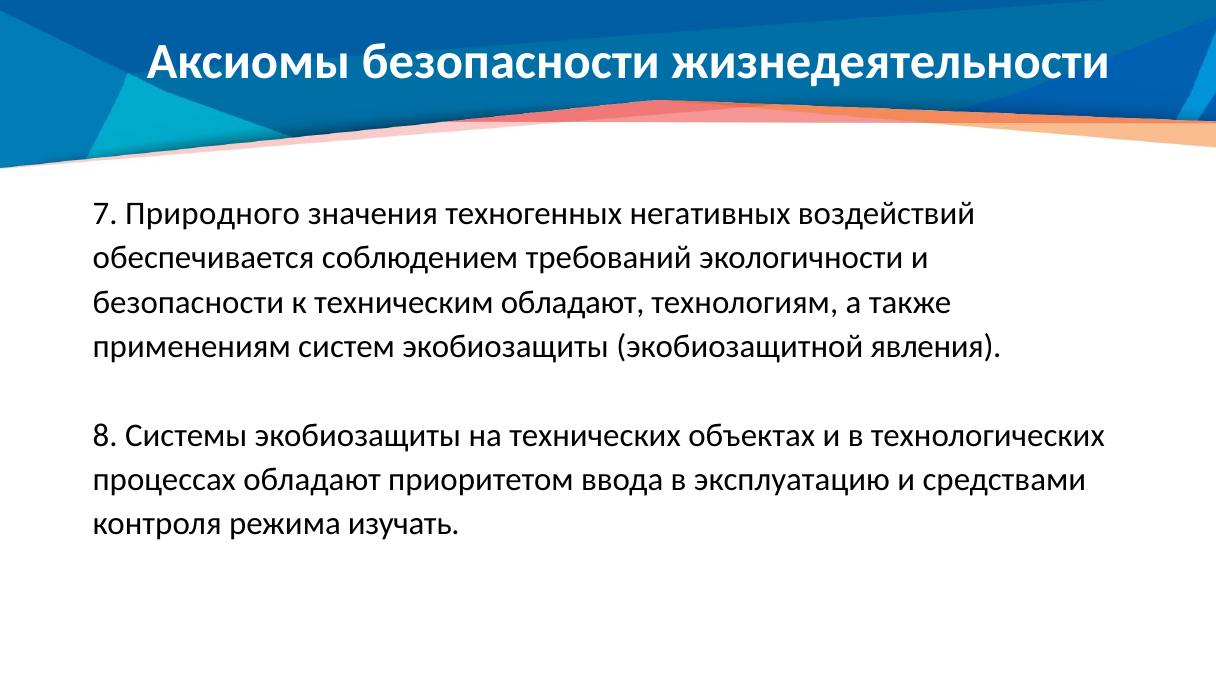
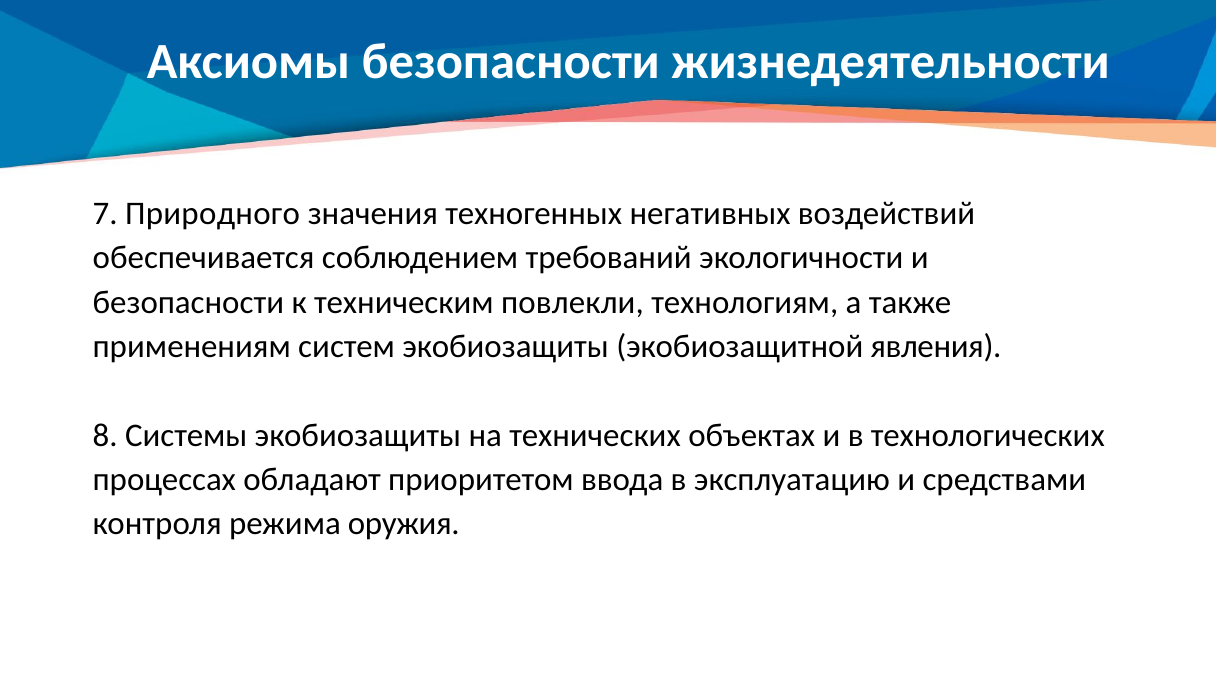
техническим обладают: обладают -> повлекли
изучать: изучать -> оружия
